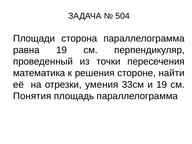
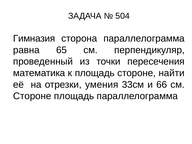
Площади: Площади -> Гимназия
равна 19: 19 -> 65
к решения: решения -> площадь
и 19: 19 -> 66
Понятия at (32, 96): Понятия -> Стороне
